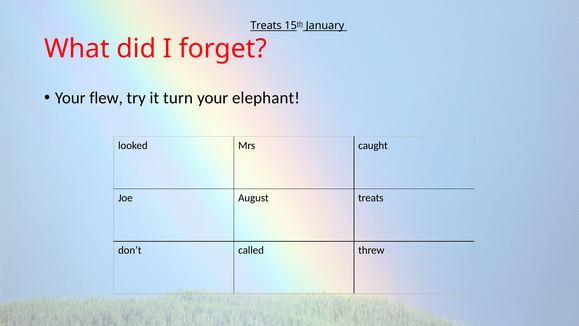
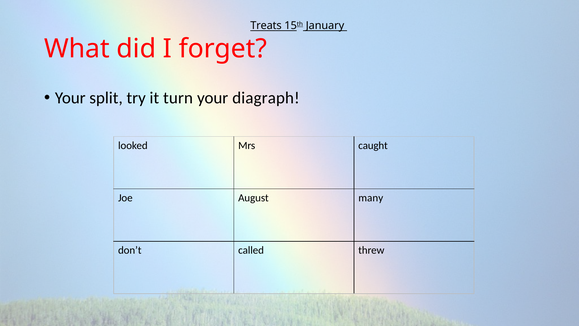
flew: flew -> split
elephant: elephant -> diagraph
August treats: treats -> many
